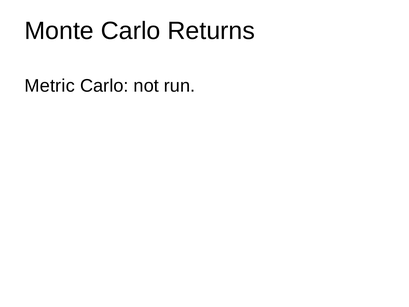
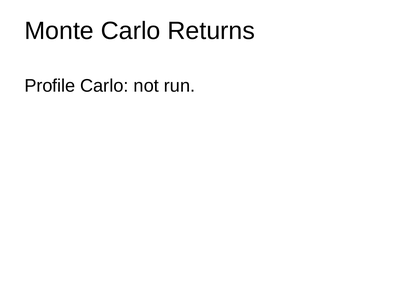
Metric: Metric -> Profile
